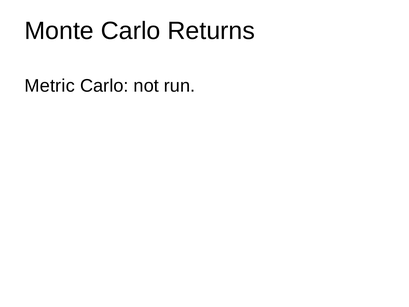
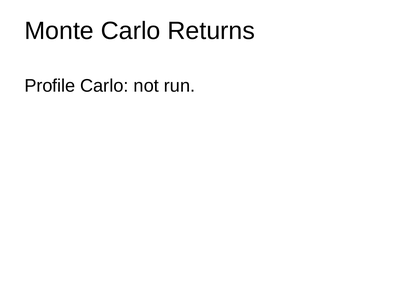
Metric: Metric -> Profile
